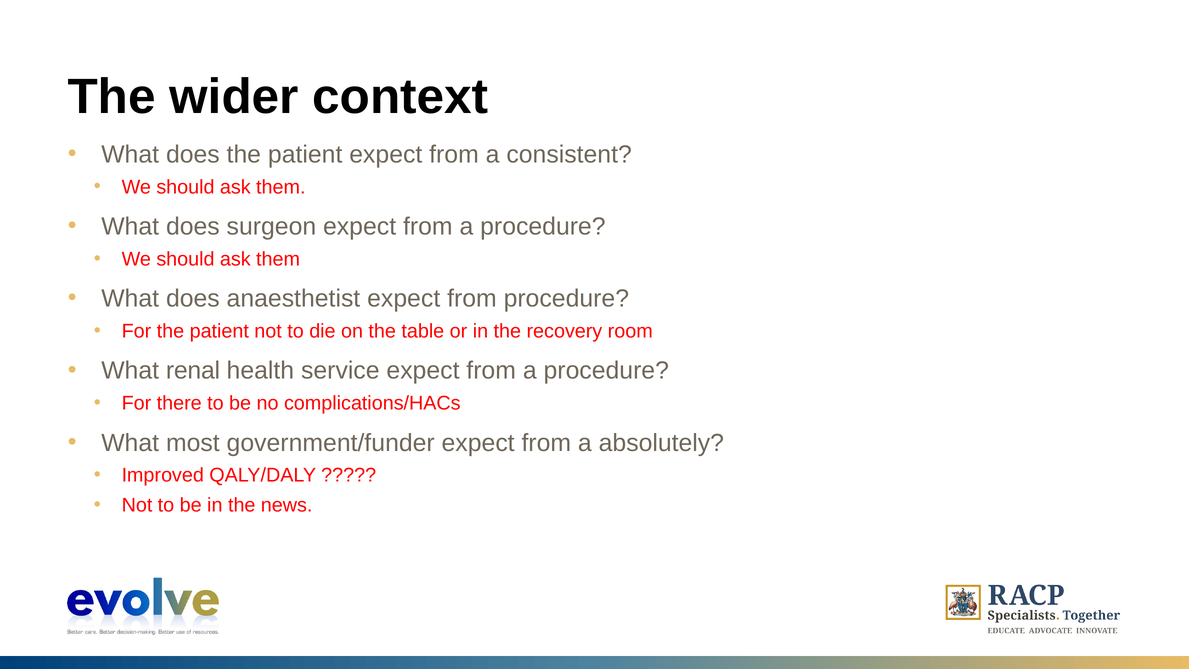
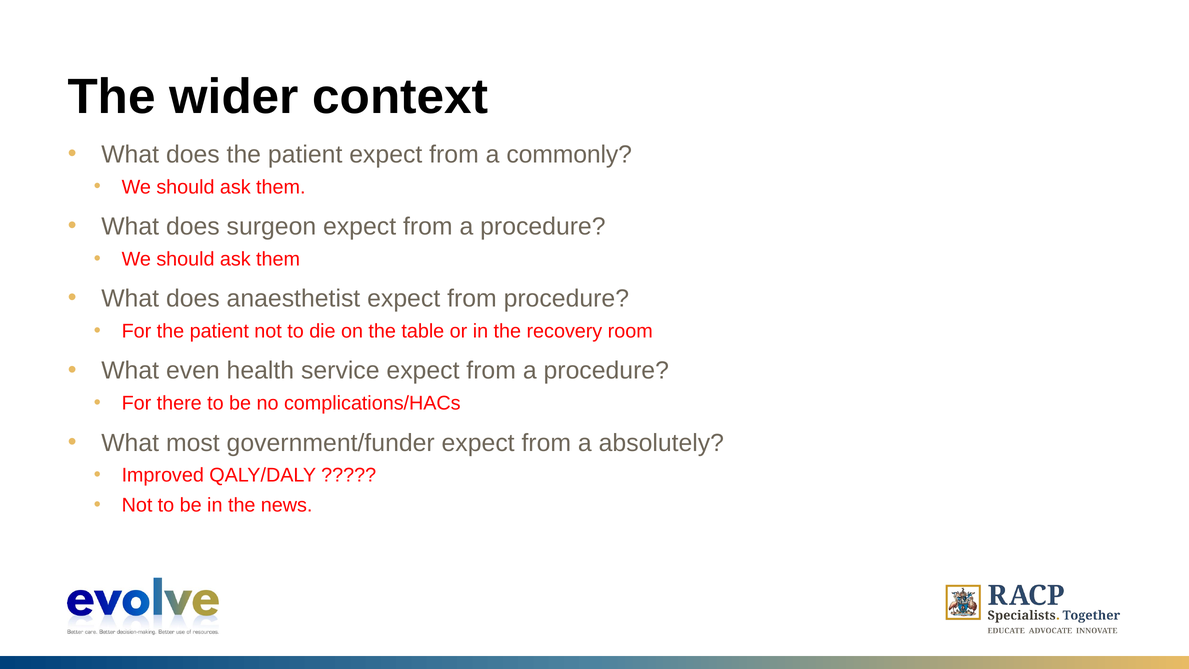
consistent: consistent -> commonly
renal: renal -> even
